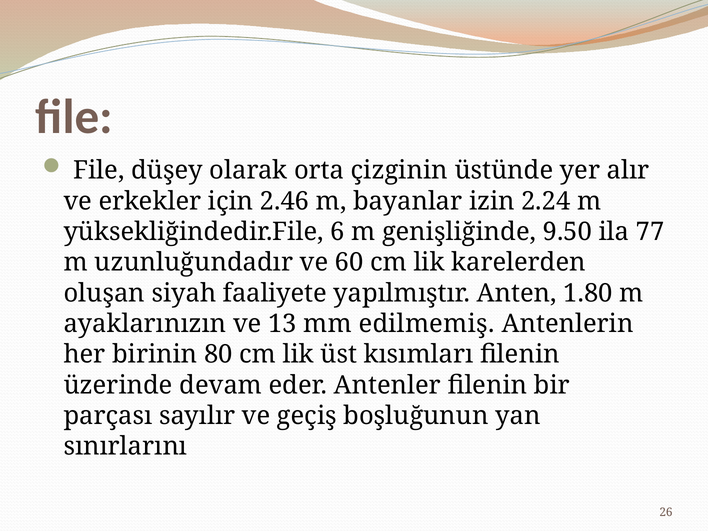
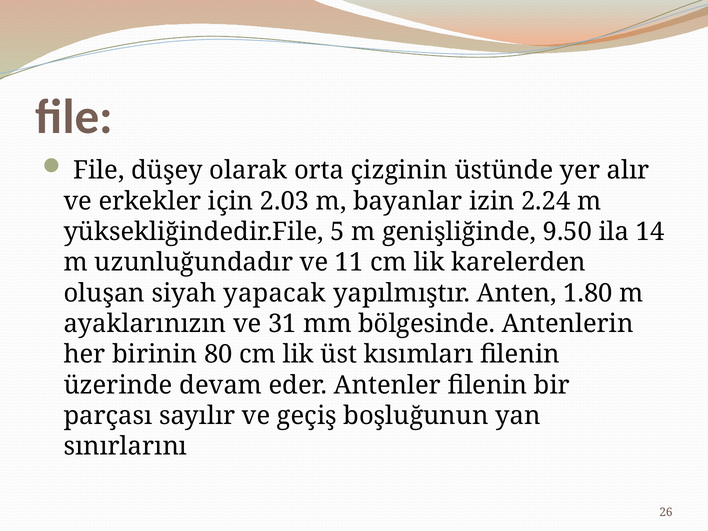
2.46: 2.46 -> 2.03
6: 6 -> 5
77: 77 -> 14
60: 60 -> 11
faaliyete: faaliyete -> yapacak
13: 13 -> 31
edilmemiş: edilmemiş -> bölgesinde
